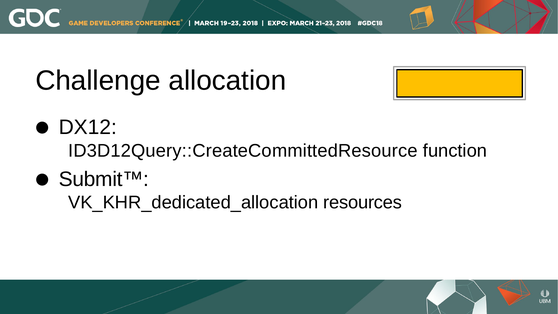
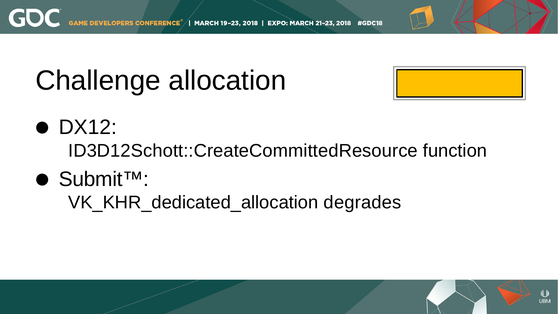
ID3D12Query::CreateCommittedResource: ID3D12Query::CreateCommittedResource -> ID3D12Schott::CreateCommittedResource
resources: resources -> degrades
